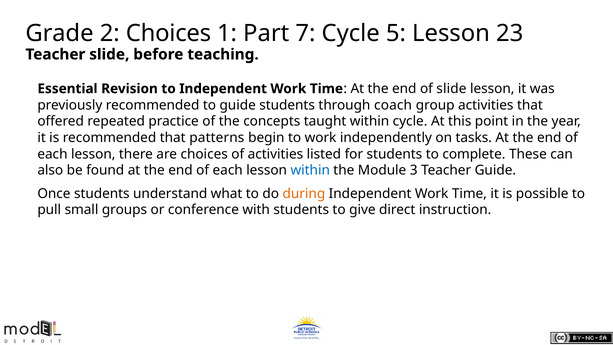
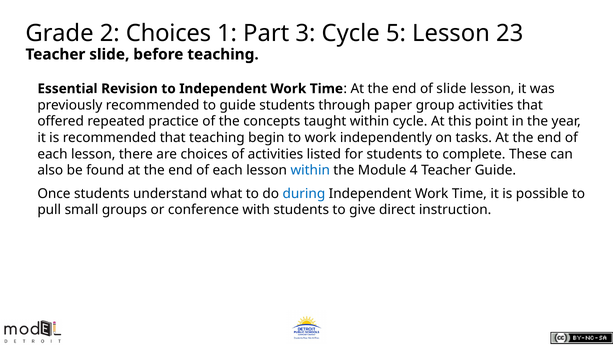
7: 7 -> 3
coach: coach -> paper
that patterns: patterns -> teaching
3: 3 -> 4
during colour: orange -> blue
